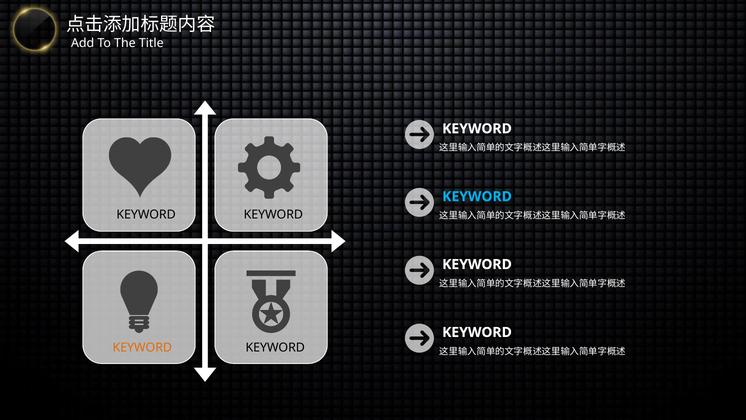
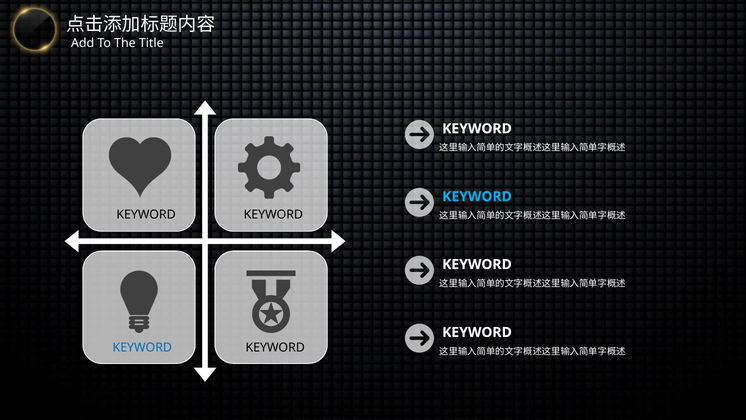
KEYWORD at (142, 347) colour: orange -> blue
